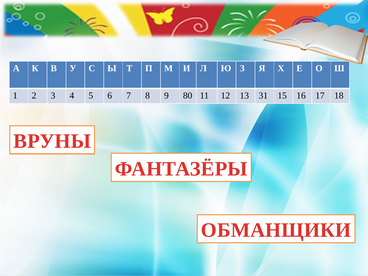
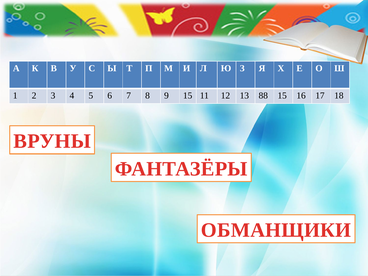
9 80: 80 -> 15
31: 31 -> 88
